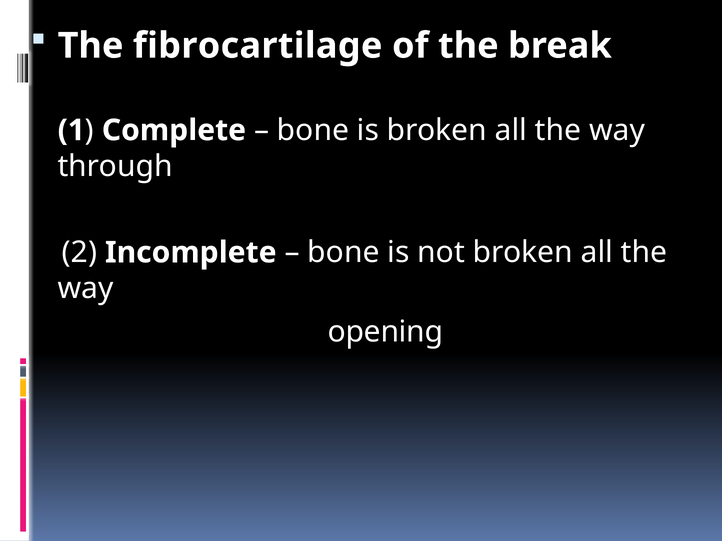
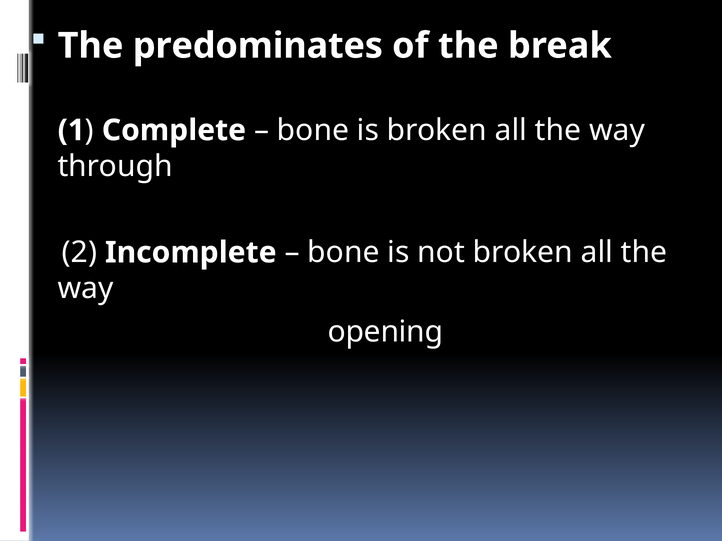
fibrocartilage: fibrocartilage -> predominates
